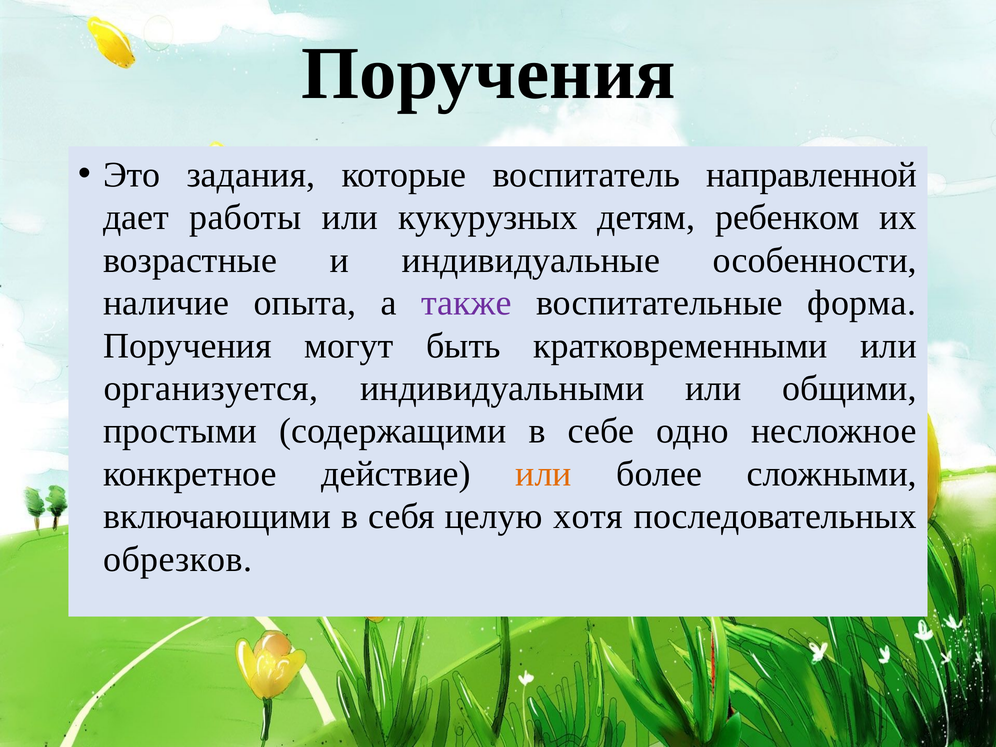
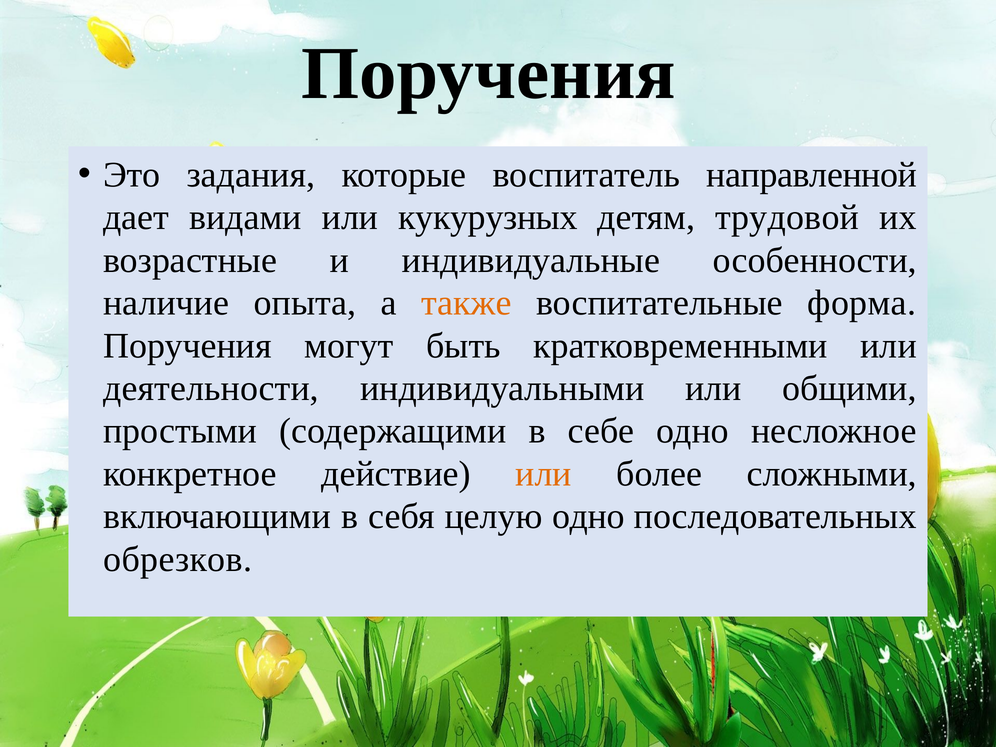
работы: работы -> видами
ребенком: ребенком -> трудовой
также colour: purple -> orange
организуется: организуется -> деятельности
целую хотя: хотя -> одно
